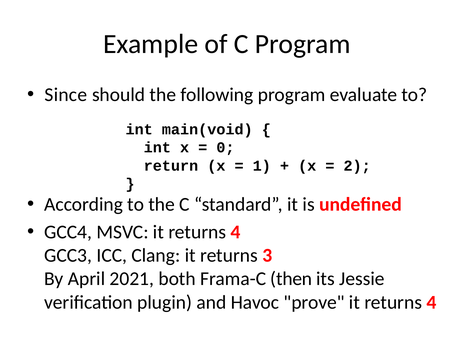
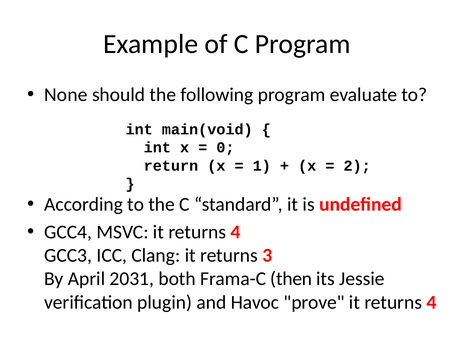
Since: Since -> None
2021: 2021 -> 2031
